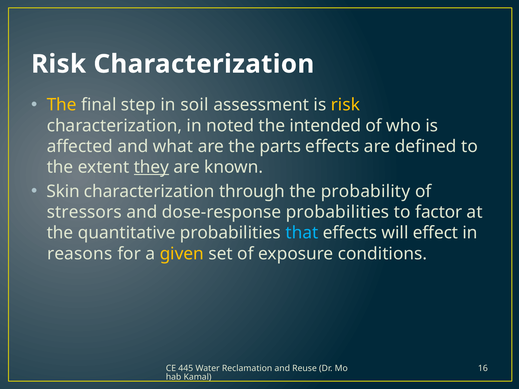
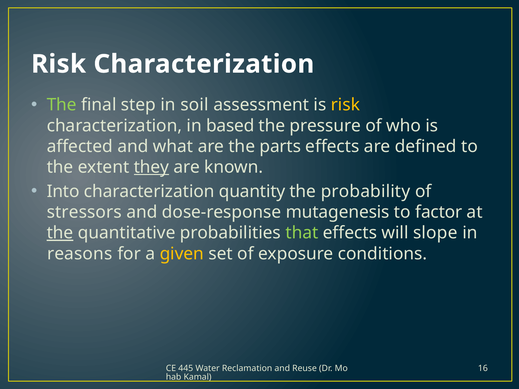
The at (62, 105) colour: yellow -> light green
noted: noted -> based
intended: intended -> pressure
Skin: Skin -> Into
through: through -> quantity
dose-response probabilities: probabilities -> mutagenesis
the at (60, 233) underline: none -> present
that colour: light blue -> light green
effect: effect -> slope
